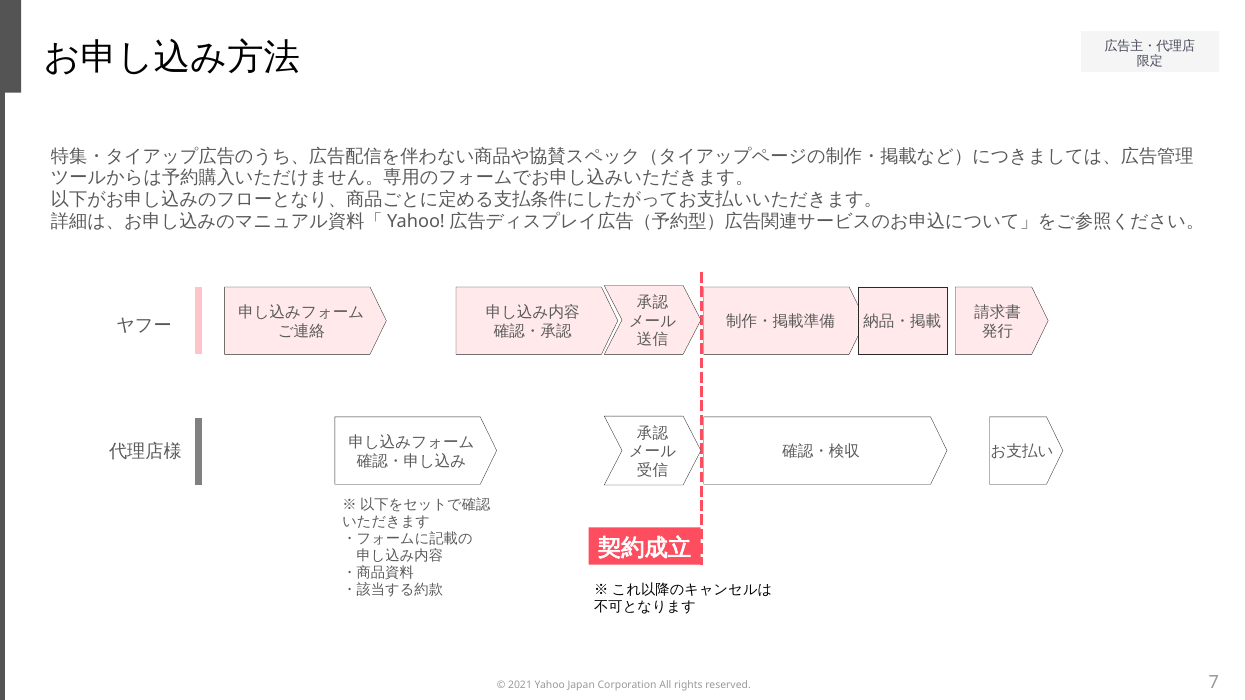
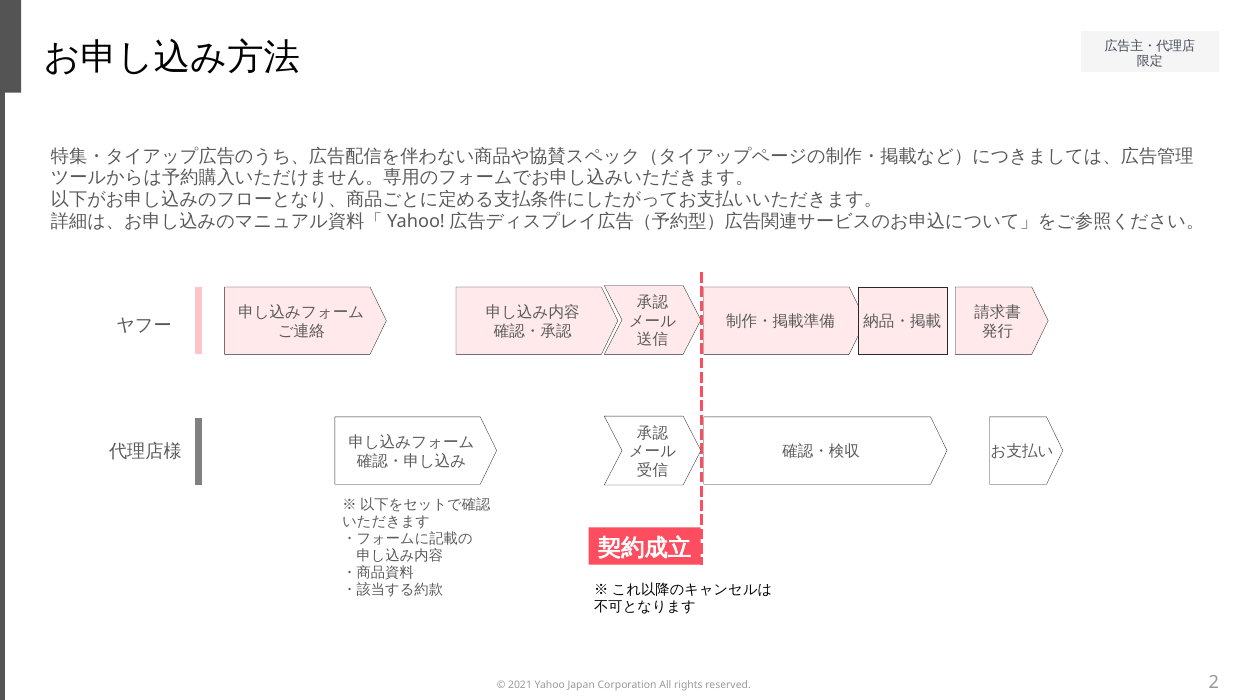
7: 7 -> 2
